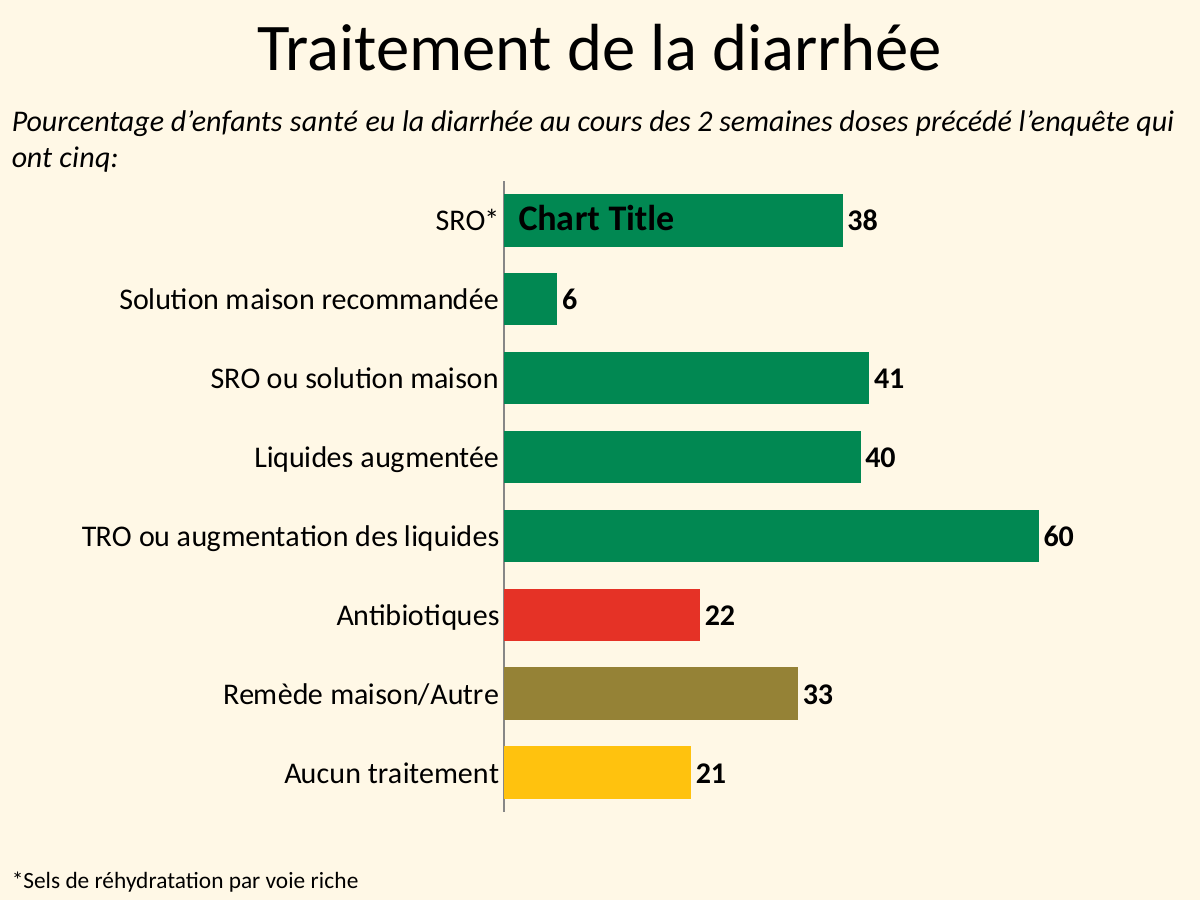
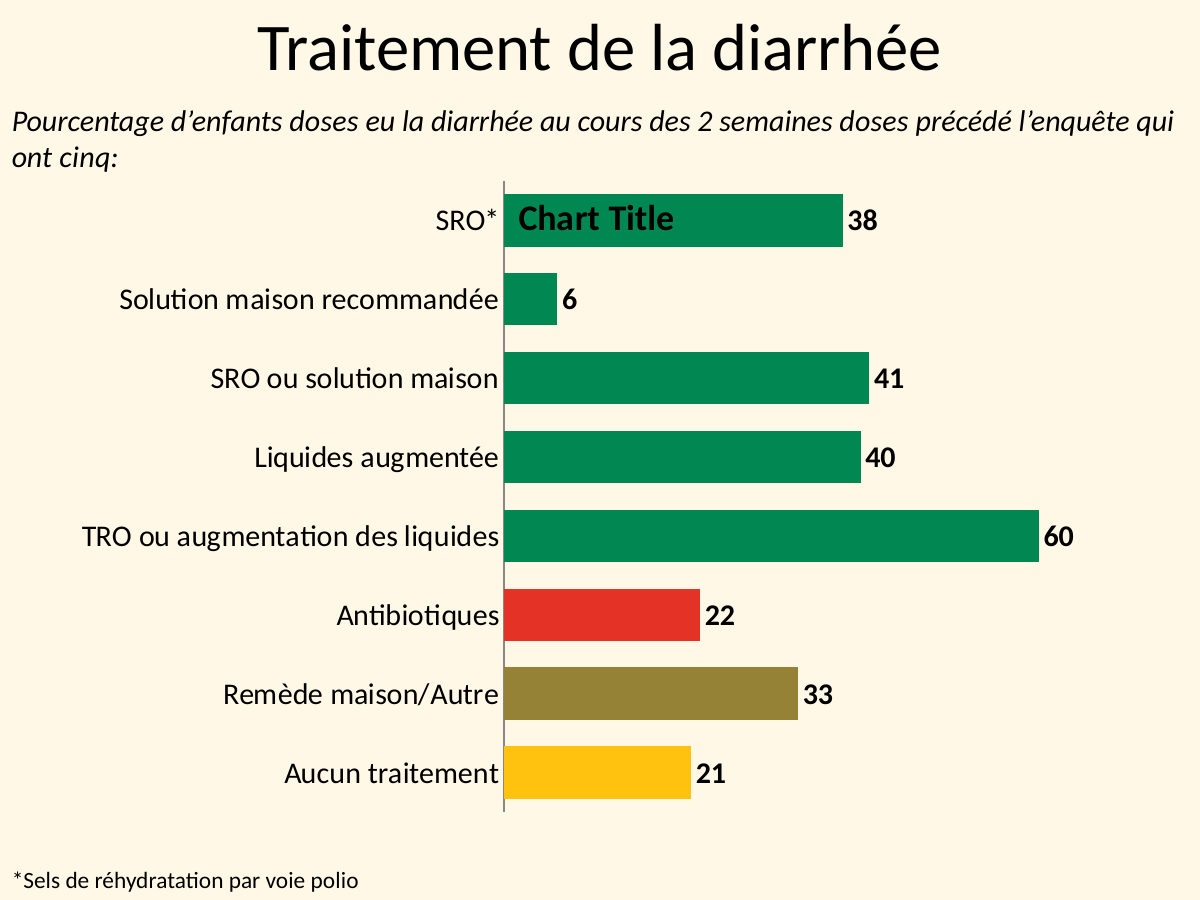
d’enfants santé: santé -> doses
riche: riche -> polio
